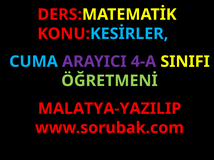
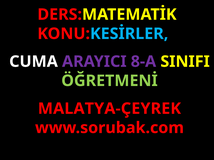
CUMA colour: light blue -> white
4-A: 4-A -> 8-A
MALATYA-YAZILIP: MALATYA-YAZILIP -> MALATYA-ÇEYREK
